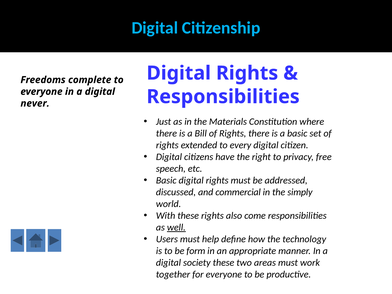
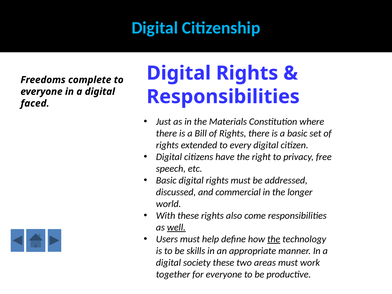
never: never -> faced
simply: simply -> longer
the at (274, 239) underline: none -> present
form: form -> skills
